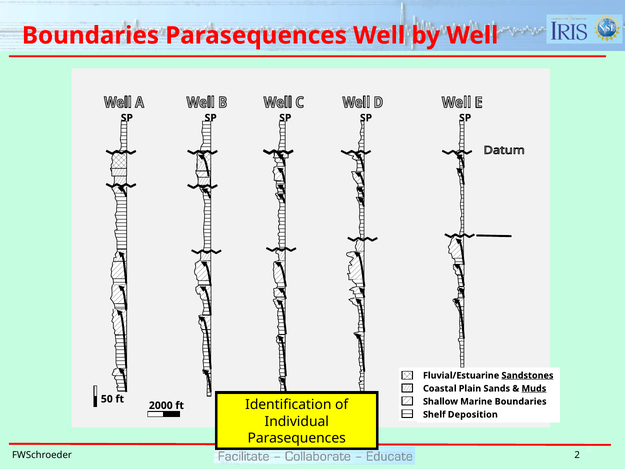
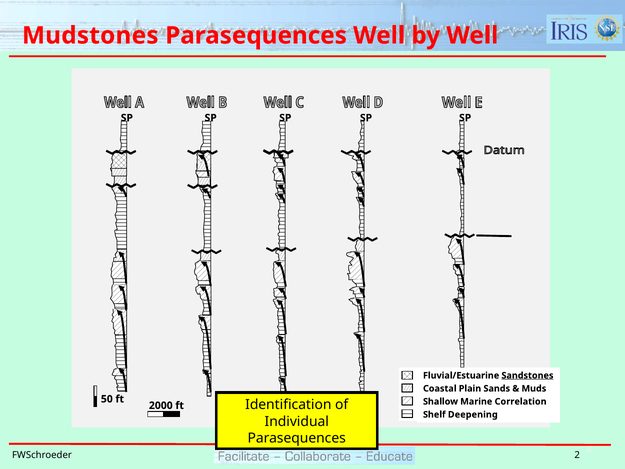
Boundaries at (90, 36): Boundaries -> Mudstones
Muds underline: present -> none
Marine Boundaries: Boundaries -> Correlation
Deposition: Deposition -> Deepening
